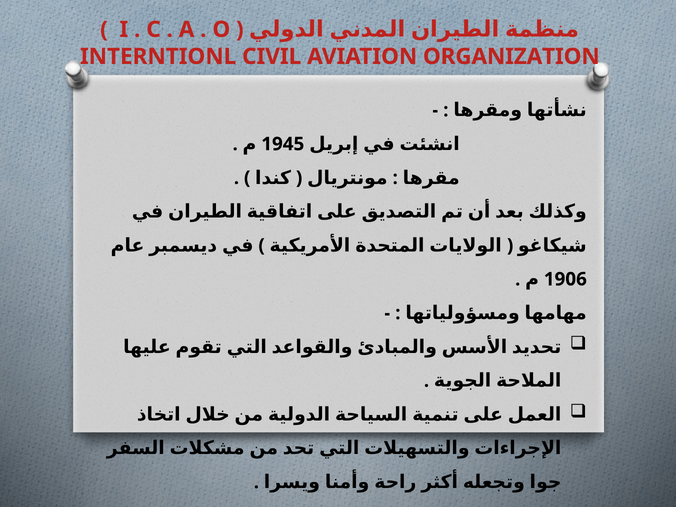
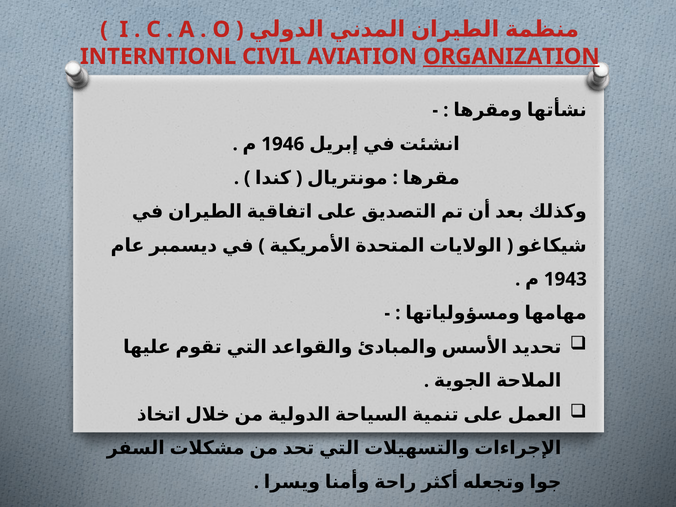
ORGANIZATION underline: none -> present
1945: 1945 -> 1946
1906: 1906 -> 1943
